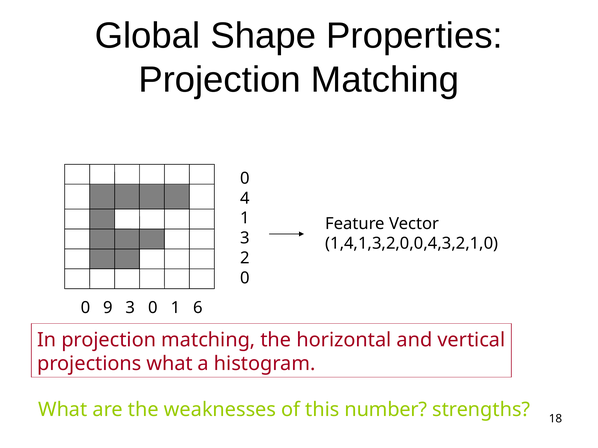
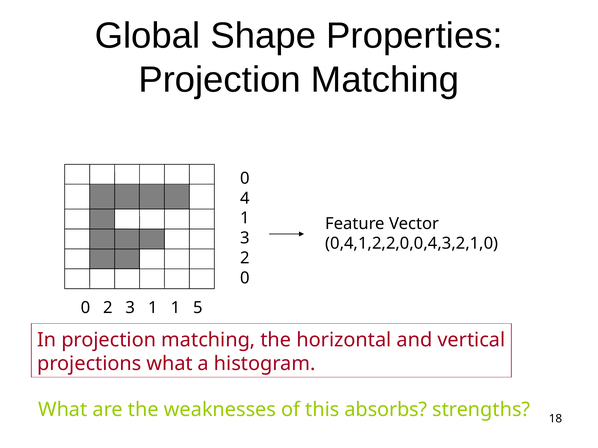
1,4,1,3,2,0,0,4,3,2,1,0: 1,4,1,3,2,0,0,4,3,2,1,0 -> 0,4,1,2,2,0,0,4,3,2,1,0
0 9: 9 -> 2
3 0: 0 -> 1
6: 6 -> 5
number: number -> absorbs
